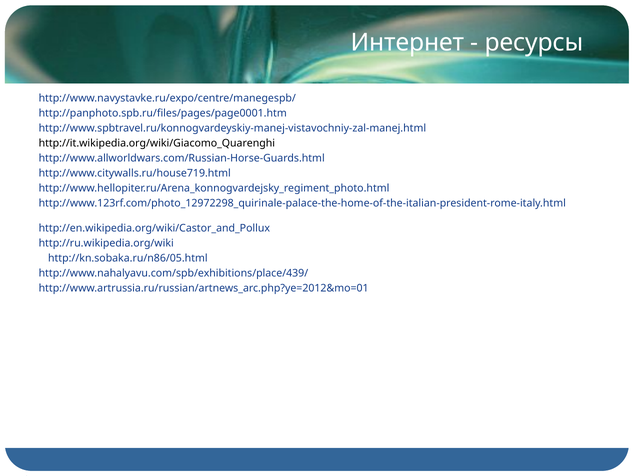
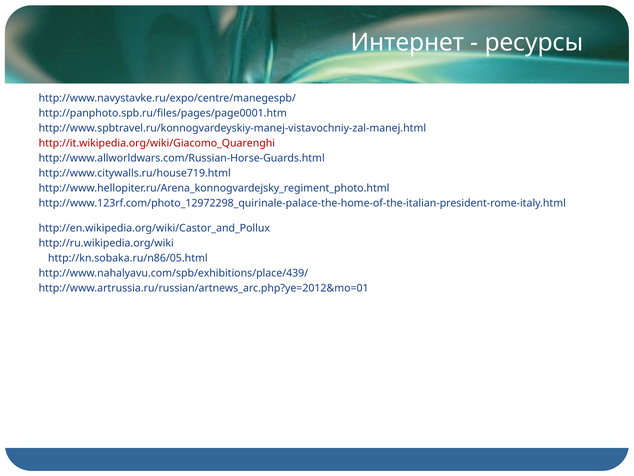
http://it.wikipedia.org/wiki/Giacomo_Quarenghi colour: black -> red
